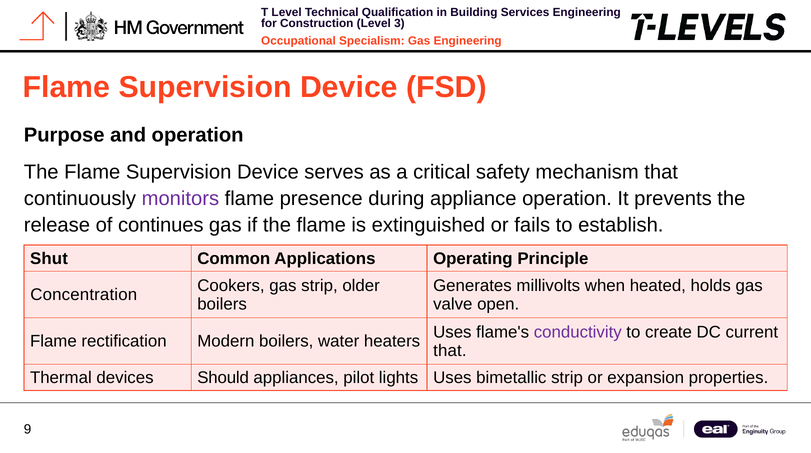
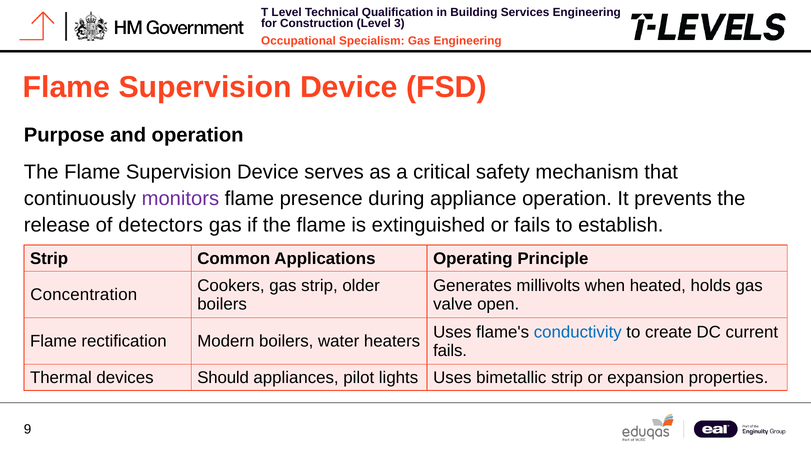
continues: continues -> detectors
Shut at (49, 259): Shut -> Strip
conductivity colour: purple -> blue
that at (450, 351): that -> fails
